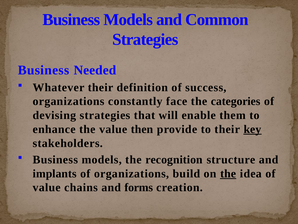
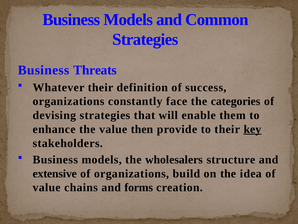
Needed: Needed -> Threats
recognition: recognition -> wholesalers
implants: implants -> extensive
the at (228, 173) underline: present -> none
